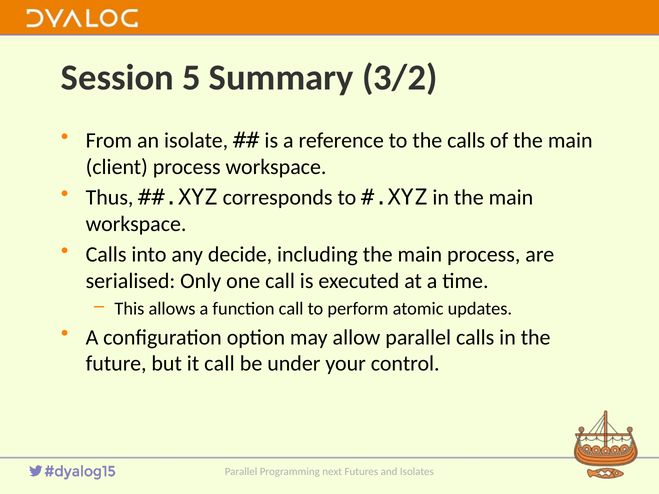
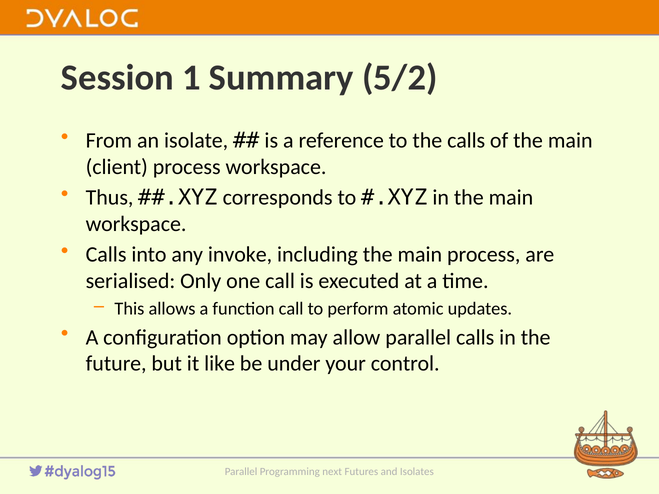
5: 5 -> 1
3/2: 3/2 -> 5/2
decide: decide -> invoke
it call: call -> like
